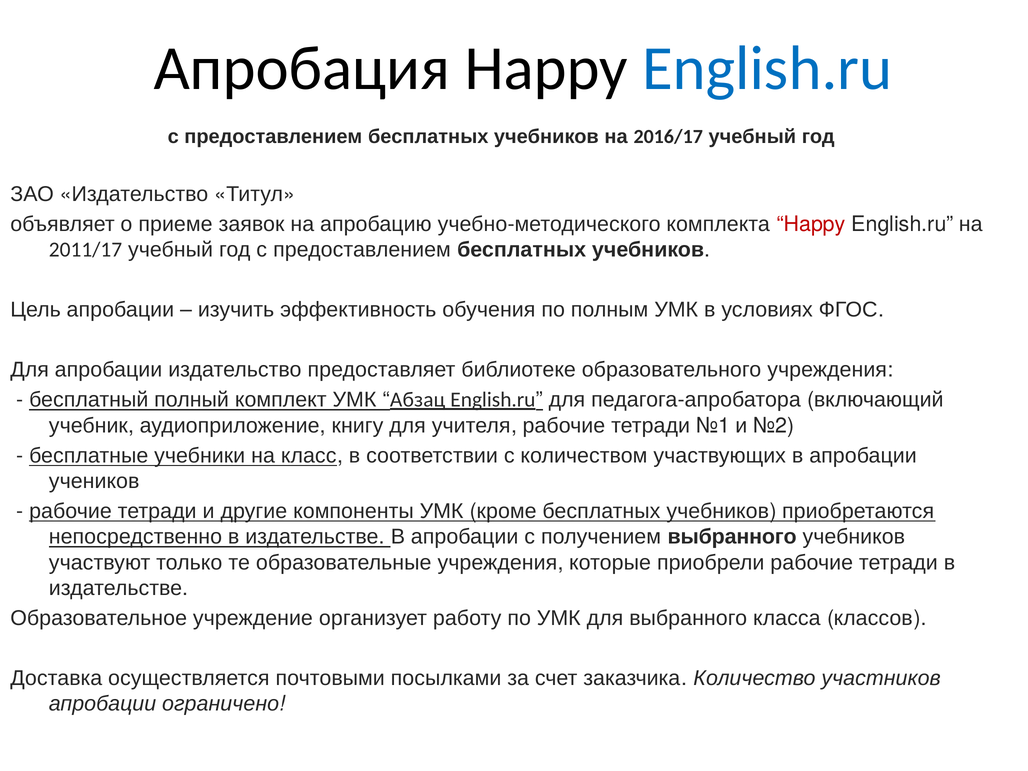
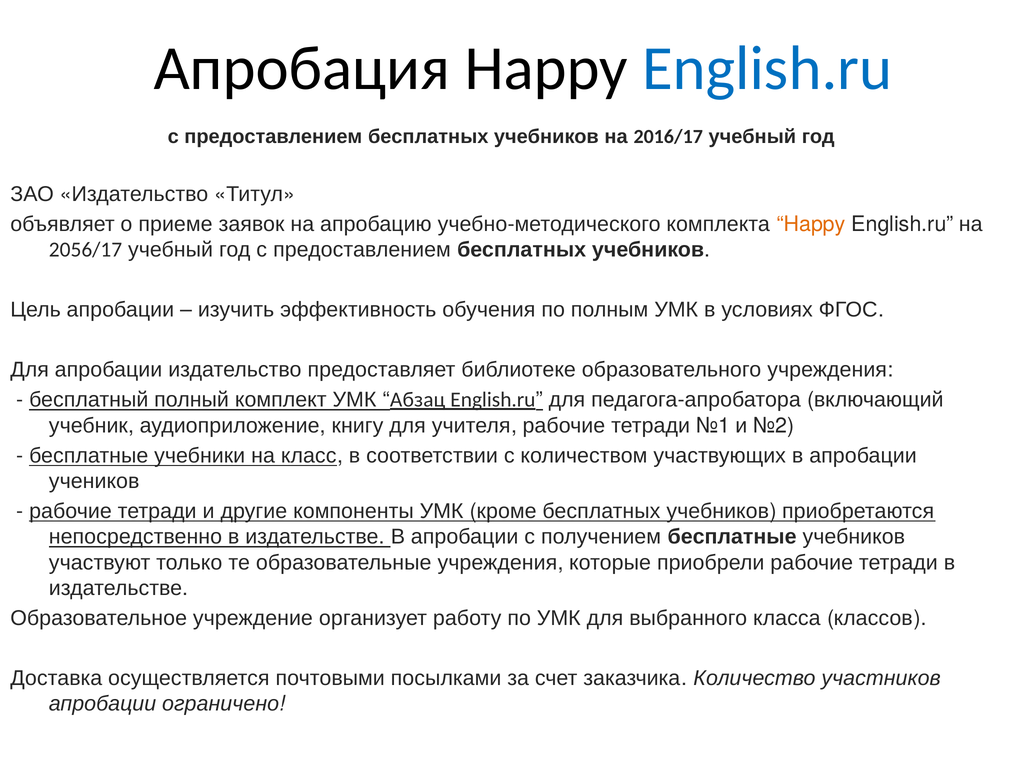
Happy at (811, 224) colour: red -> orange
2011/17: 2011/17 -> 2056/17
получением выбранного: выбранного -> бесплатные
